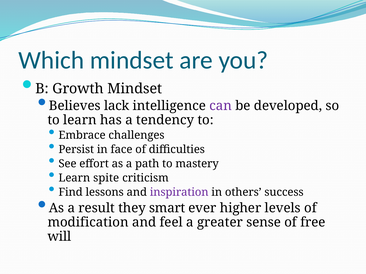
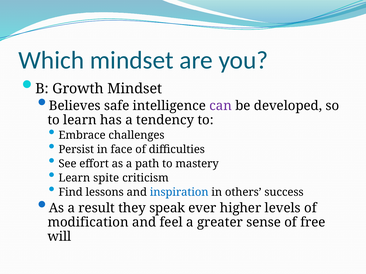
lack: lack -> safe
inspiration colour: purple -> blue
smart: smart -> speak
